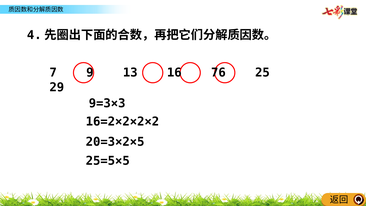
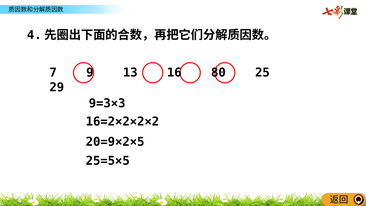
76: 76 -> 80
20=3×2×5: 20=3×2×5 -> 20=9×2×5
